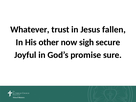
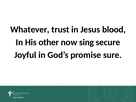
fallen: fallen -> blood
sigh: sigh -> sing
